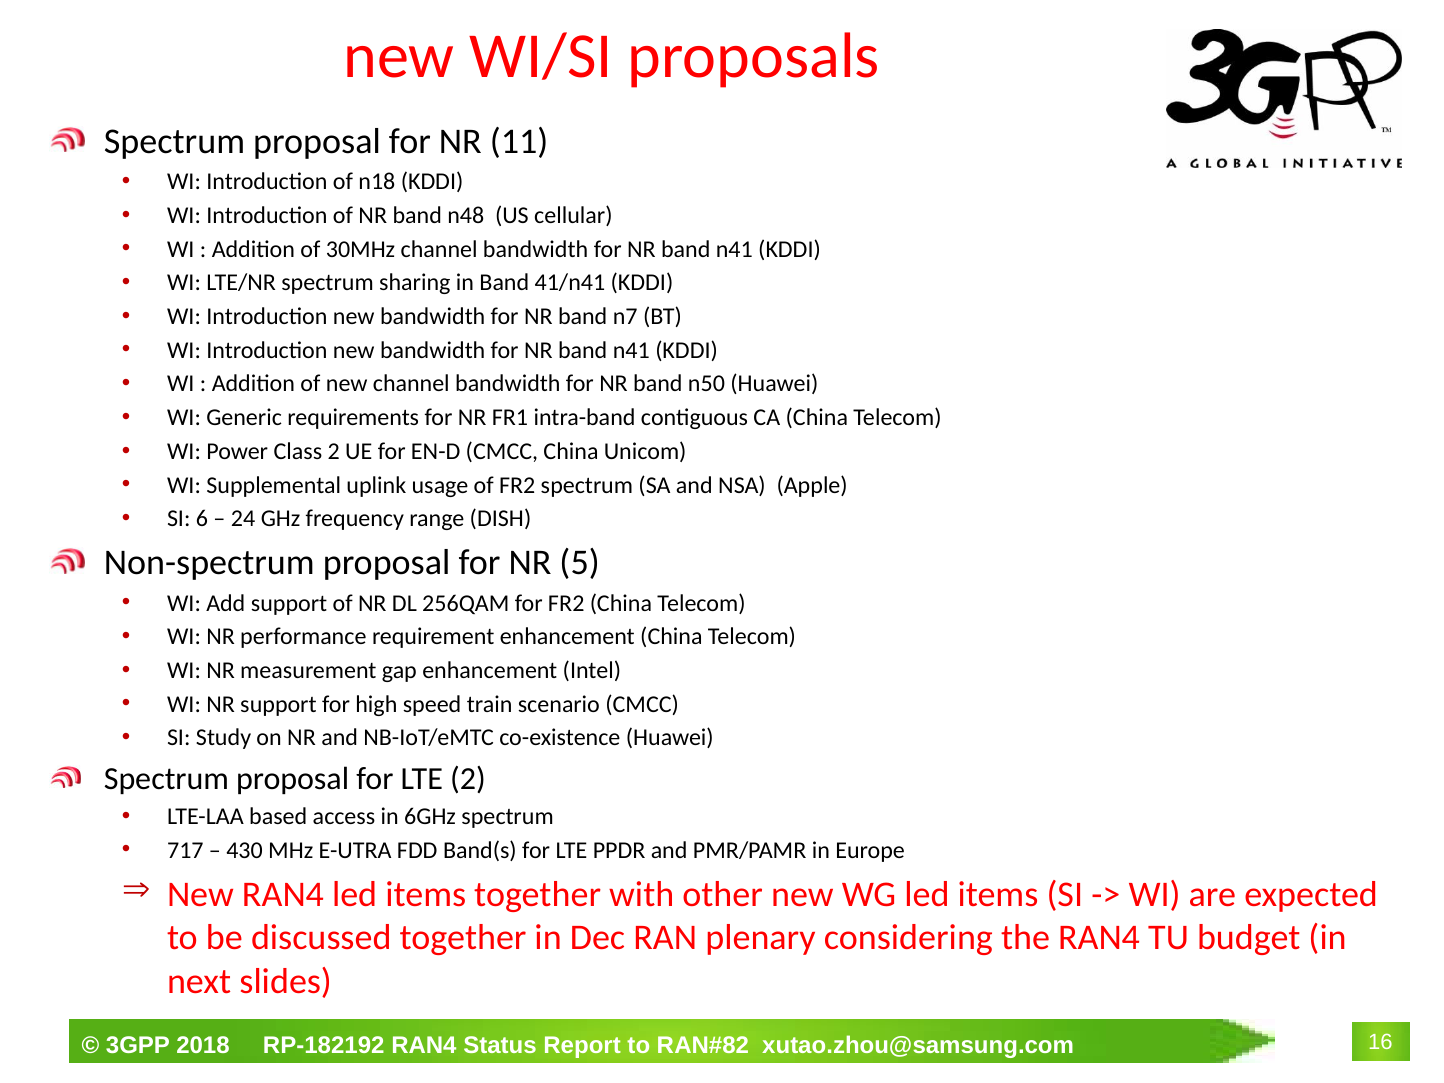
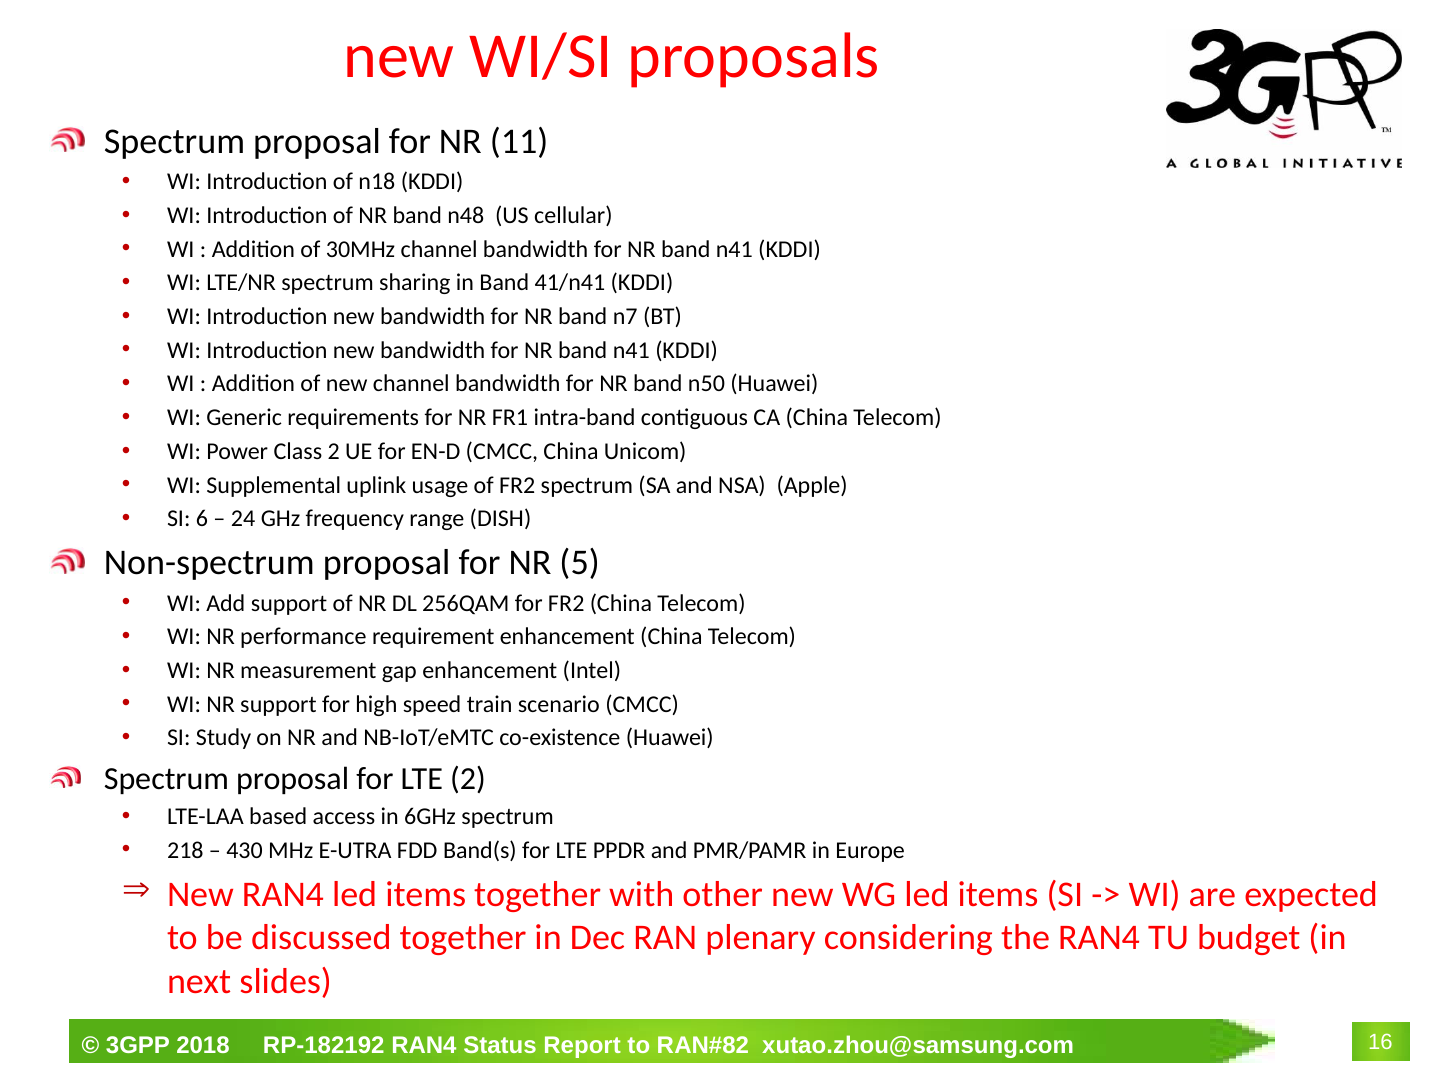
717: 717 -> 218
